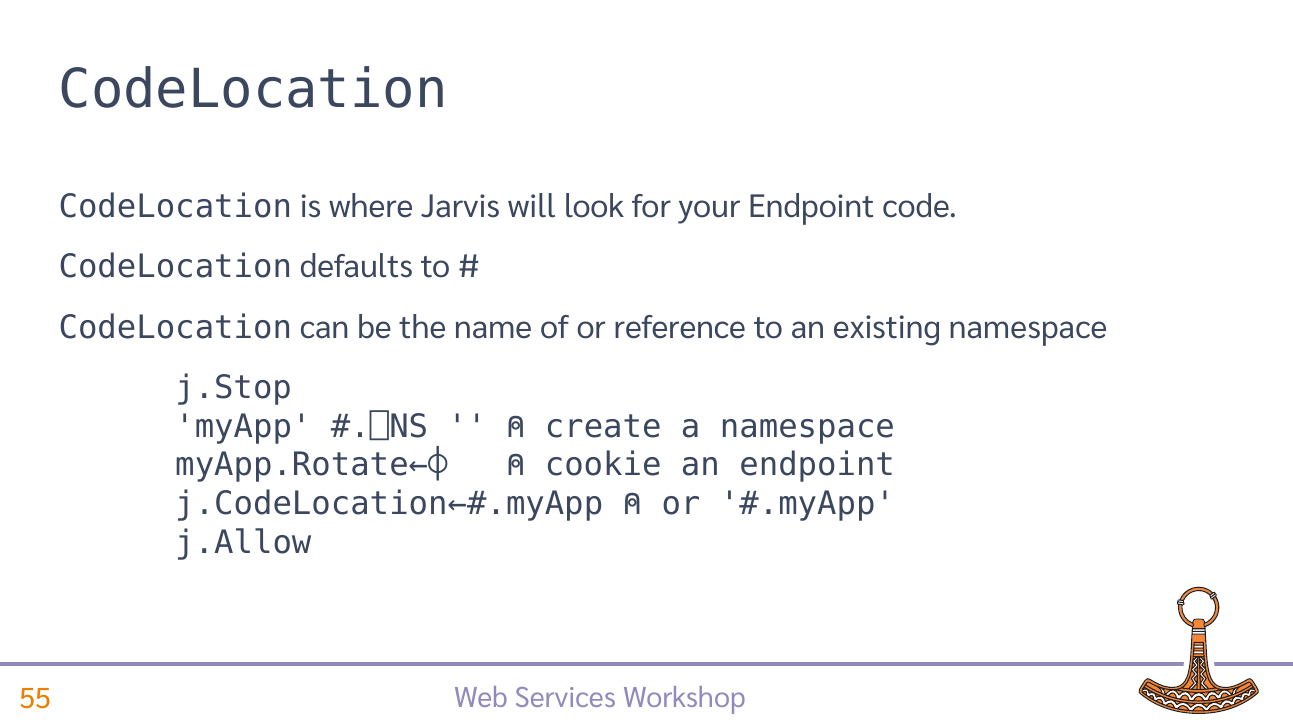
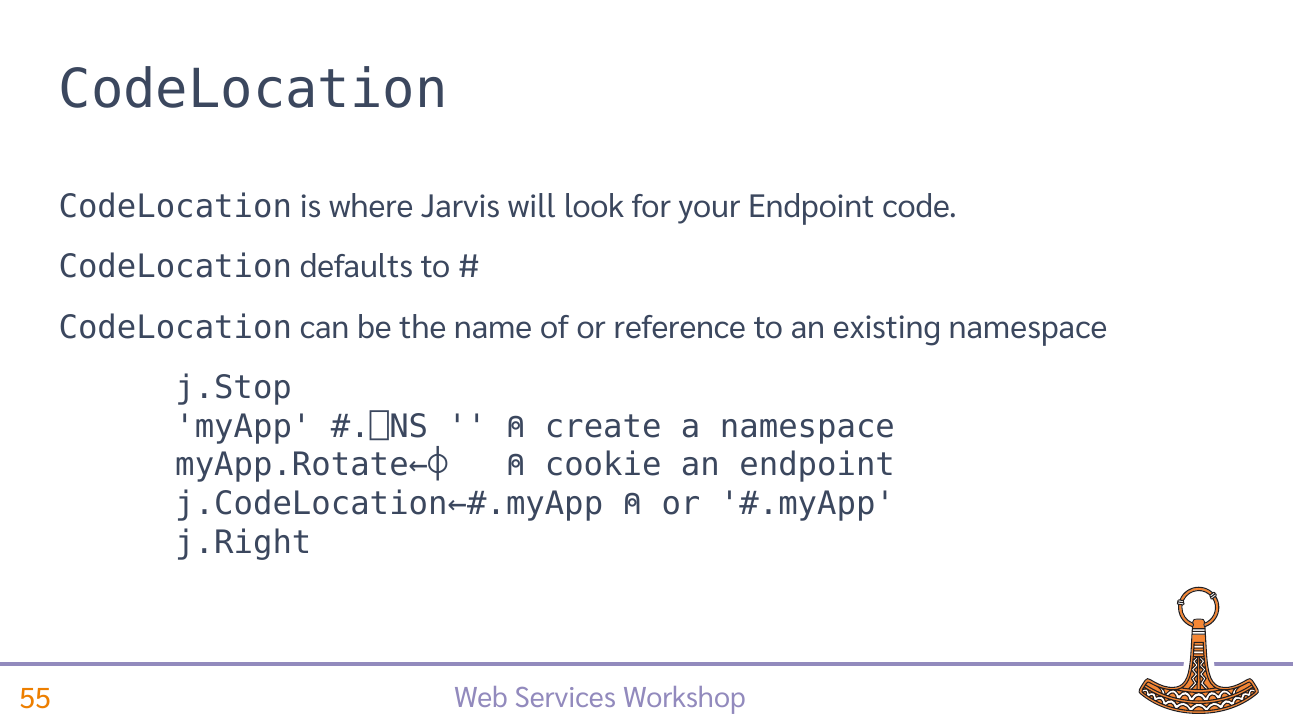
j.Allow: j.Allow -> j.Right
